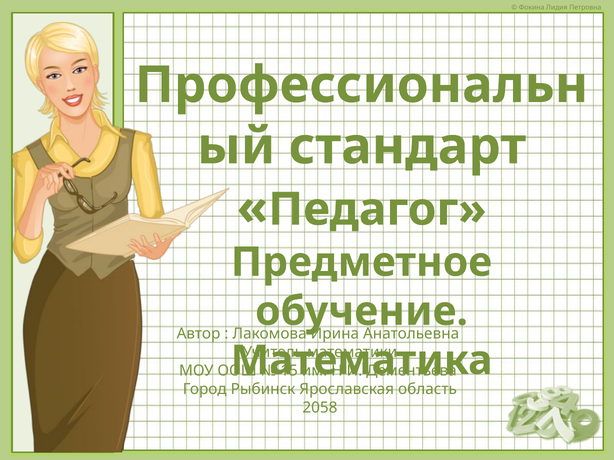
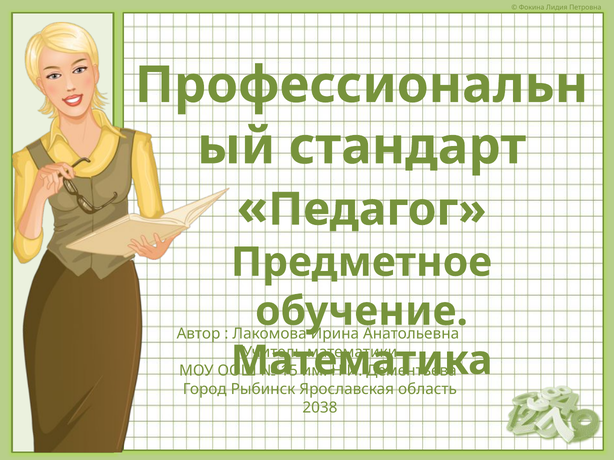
2058: 2058 -> 2038
